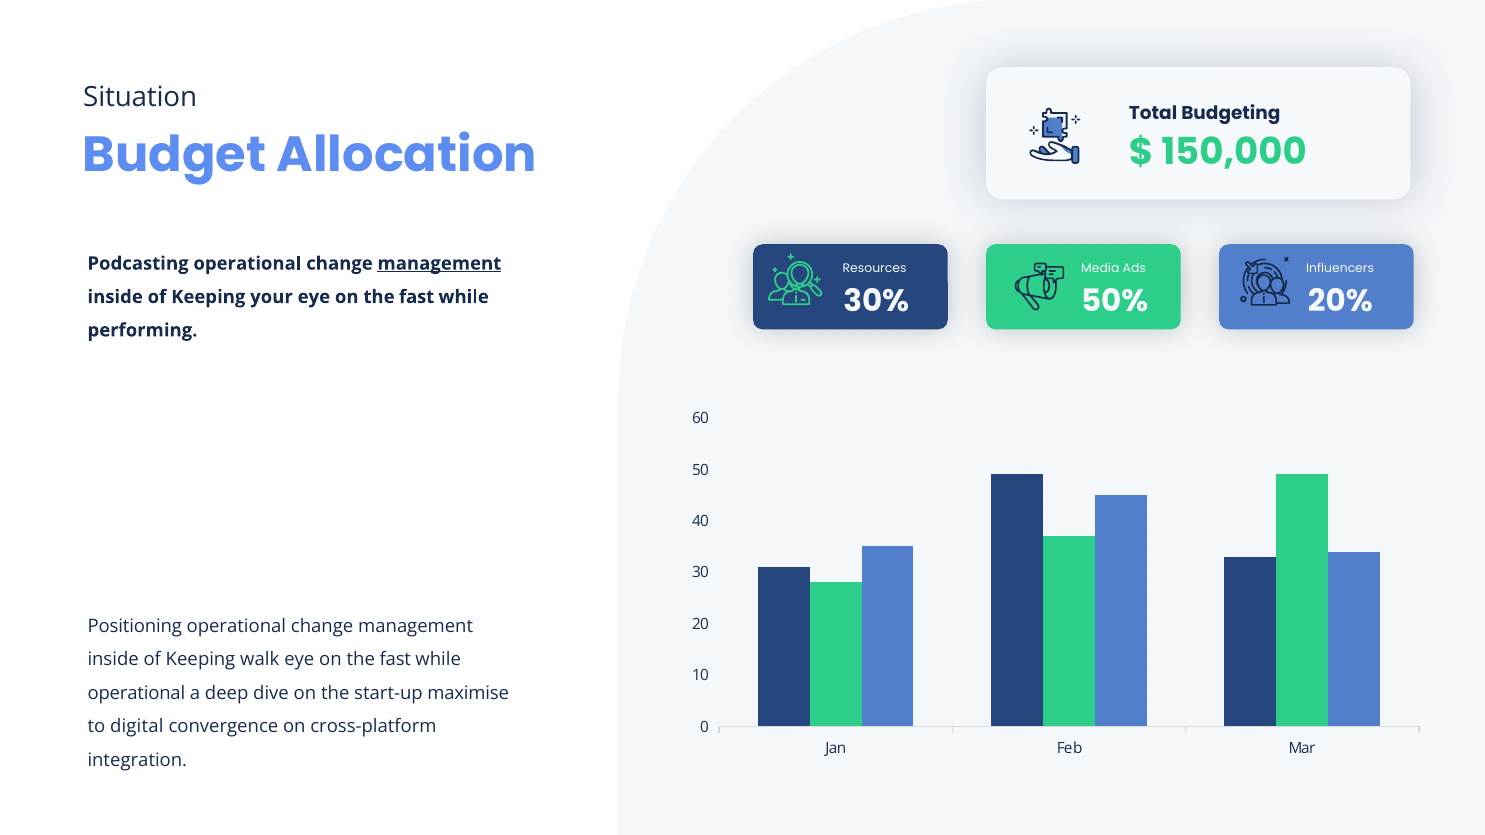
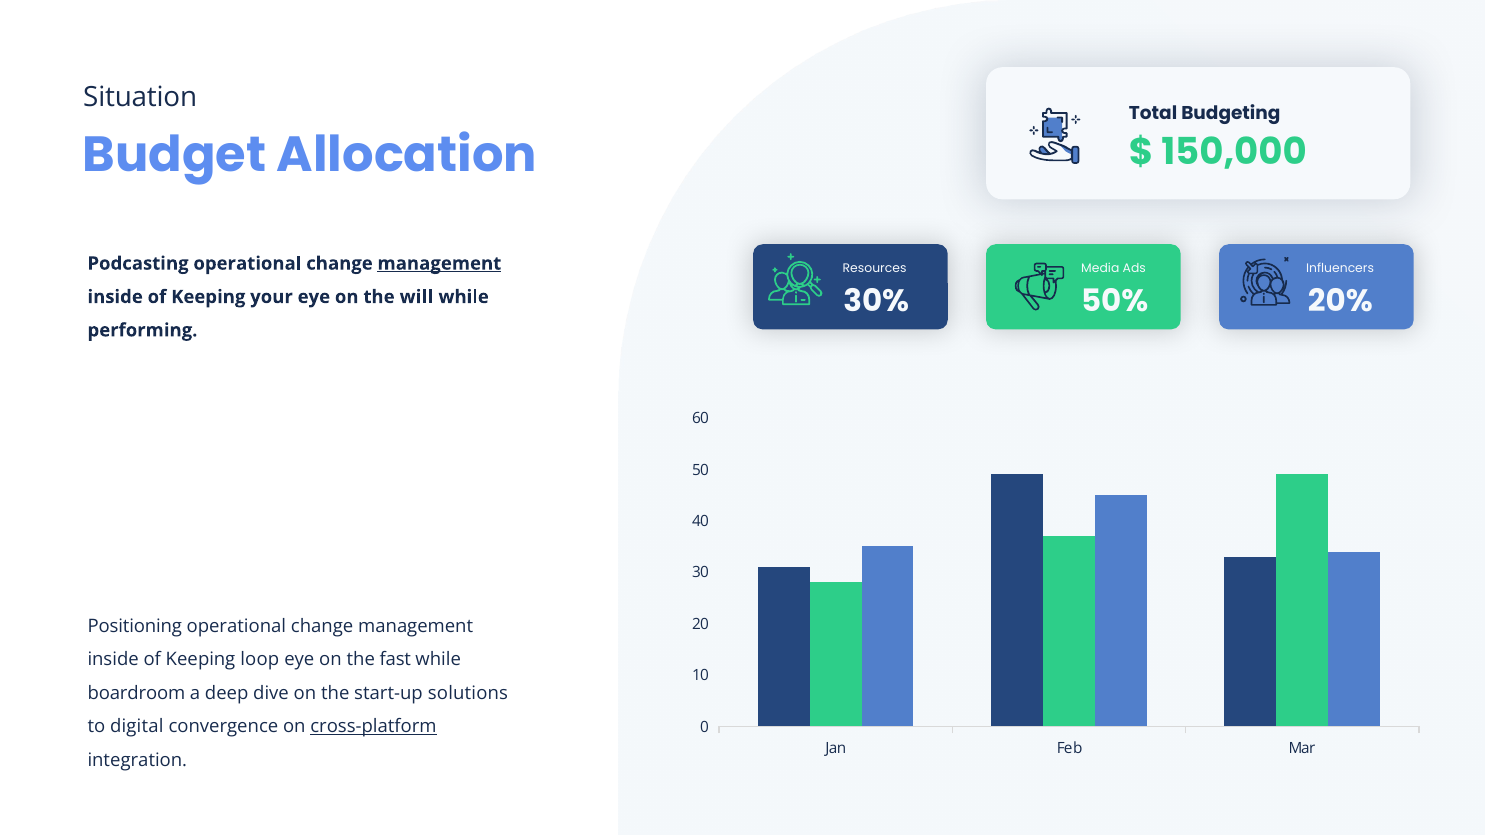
fast at (417, 297): fast -> will
walk: walk -> loop
operational at (136, 694): operational -> boardroom
maximise: maximise -> solutions
cross-platform underline: none -> present
